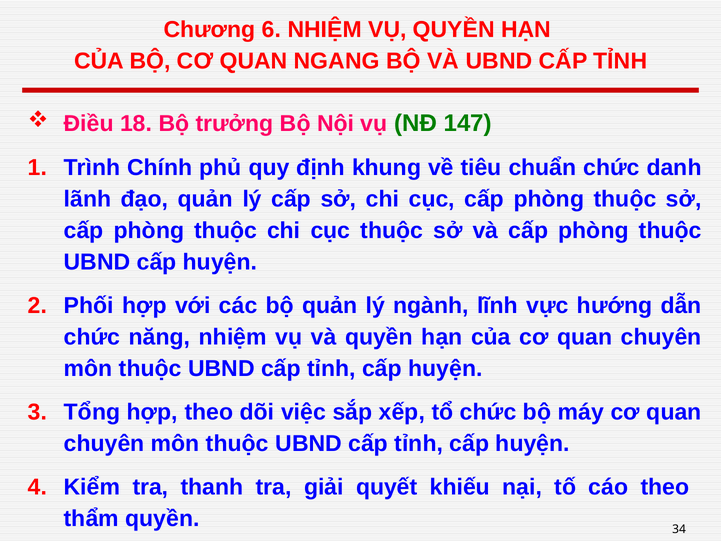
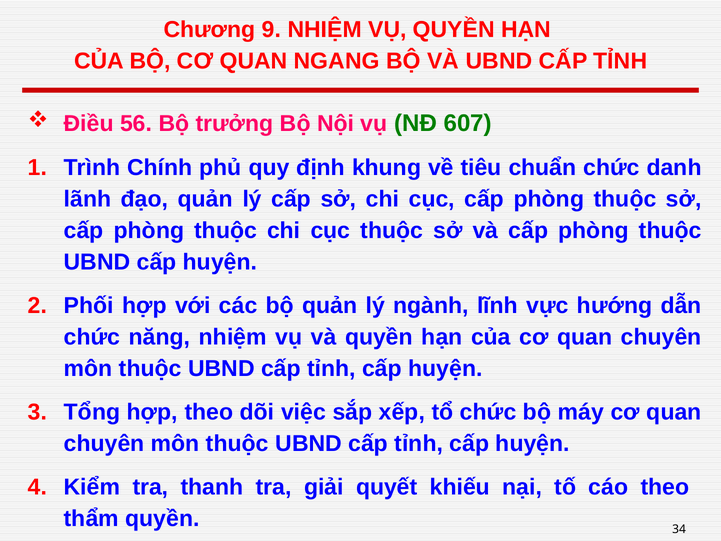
6: 6 -> 9
18: 18 -> 56
147: 147 -> 607
